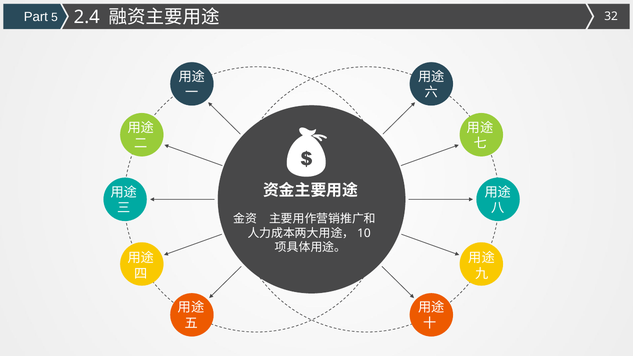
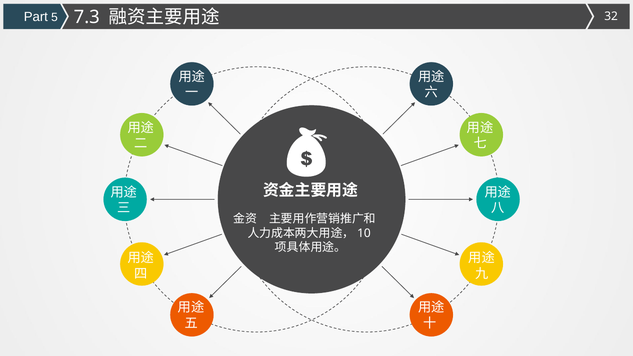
2.4: 2.4 -> 7.3
